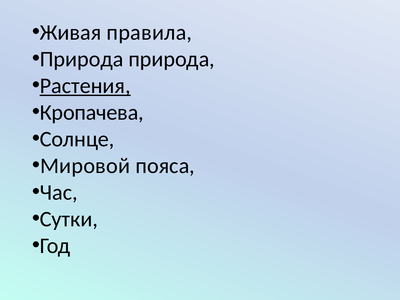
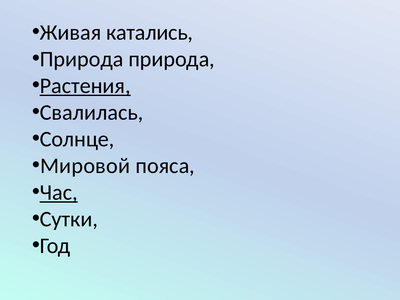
правила: правила -> катались
Кропачева: Кропачева -> Свалилась
Час underline: none -> present
